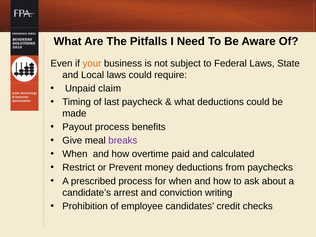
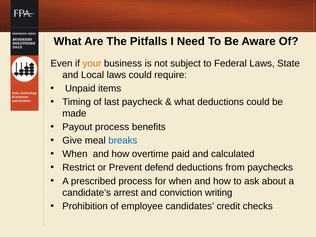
claim: claim -> items
breaks colour: purple -> blue
money: money -> defend
